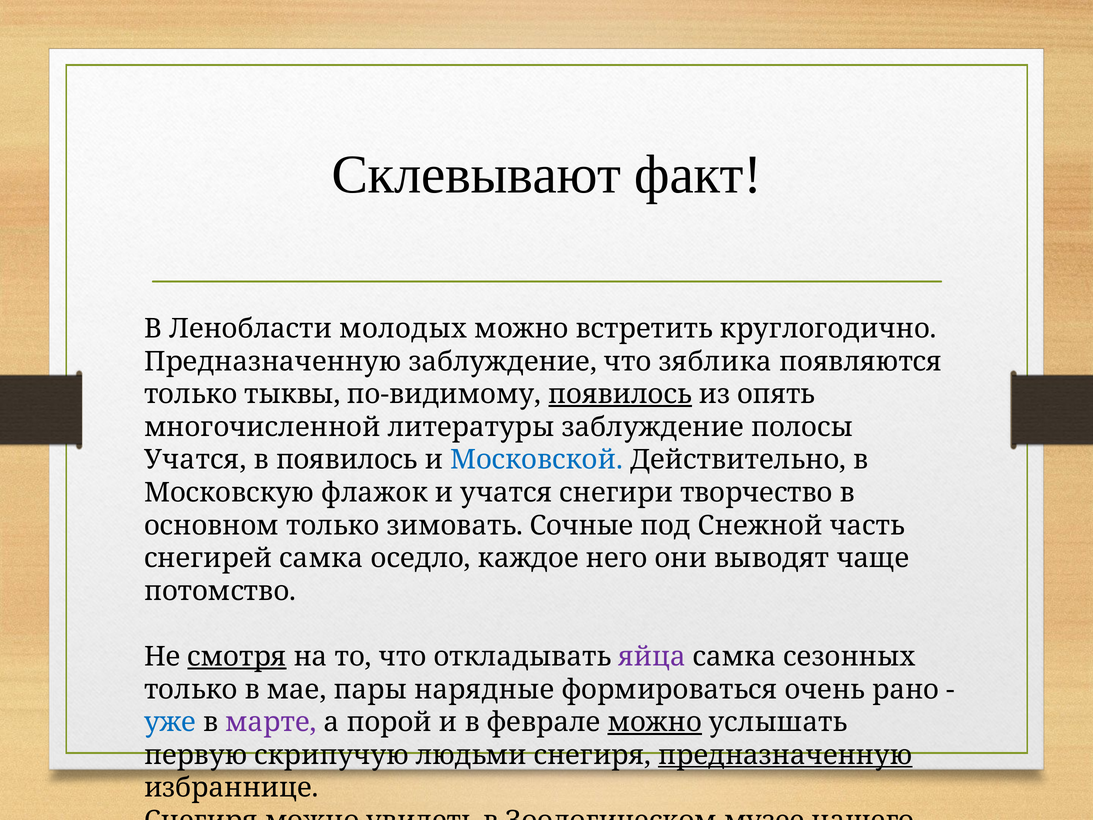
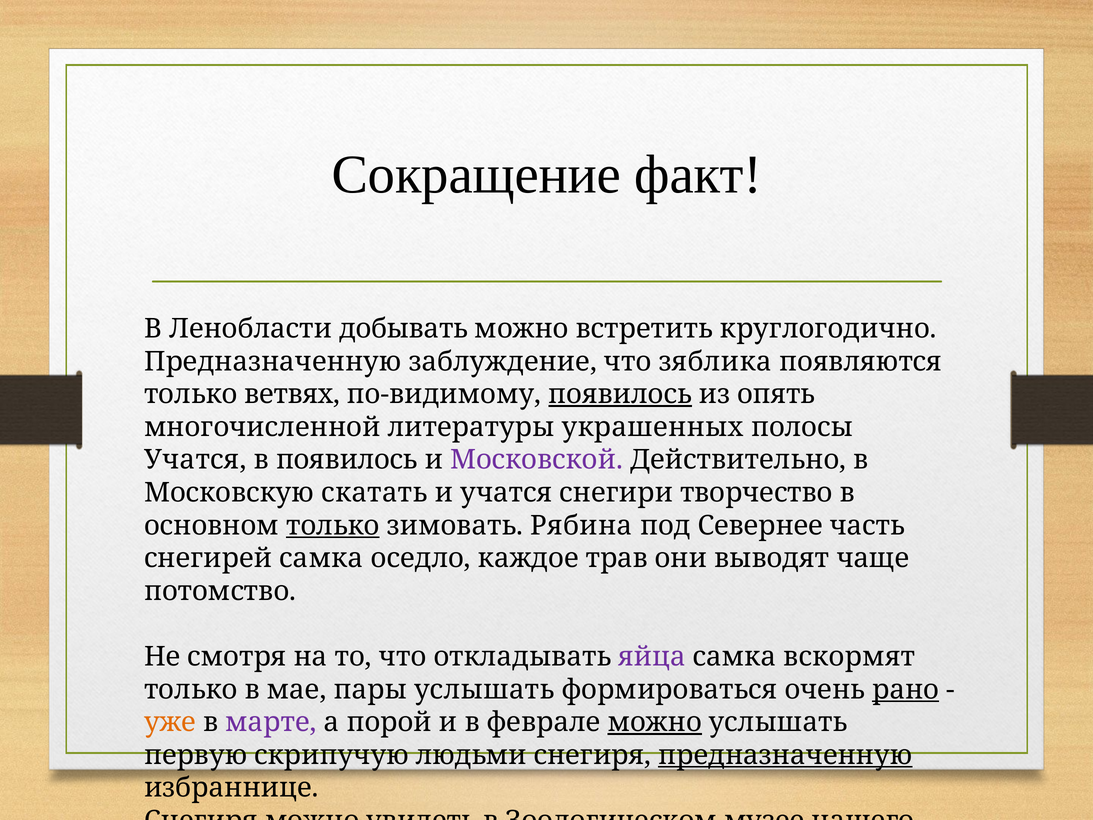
Склевывают: Склевывают -> Сокращение
молодых: молодых -> добывать
тыквы: тыквы -> ветвях
литературы заблуждение: заблуждение -> украшенных
Московской colour: blue -> purple
флажок: флажок -> скатать
только at (333, 525) underline: none -> present
Сочные: Сочные -> Рябина
Снежной: Снежной -> Севернее
него: него -> трав
смотря underline: present -> none
сезонных: сезонных -> вскормят
пары нарядные: нарядные -> услышать
рано underline: none -> present
уже colour: blue -> orange
